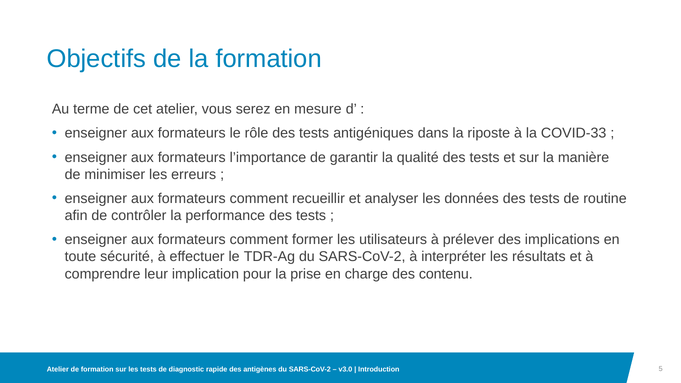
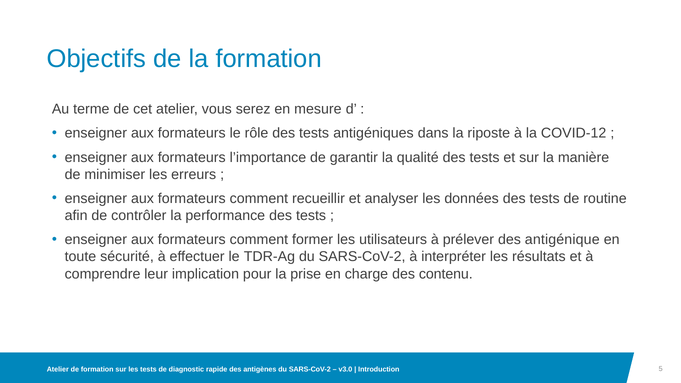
COVID-33: COVID-33 -> COVID-12
implications: implications -> antigénique
